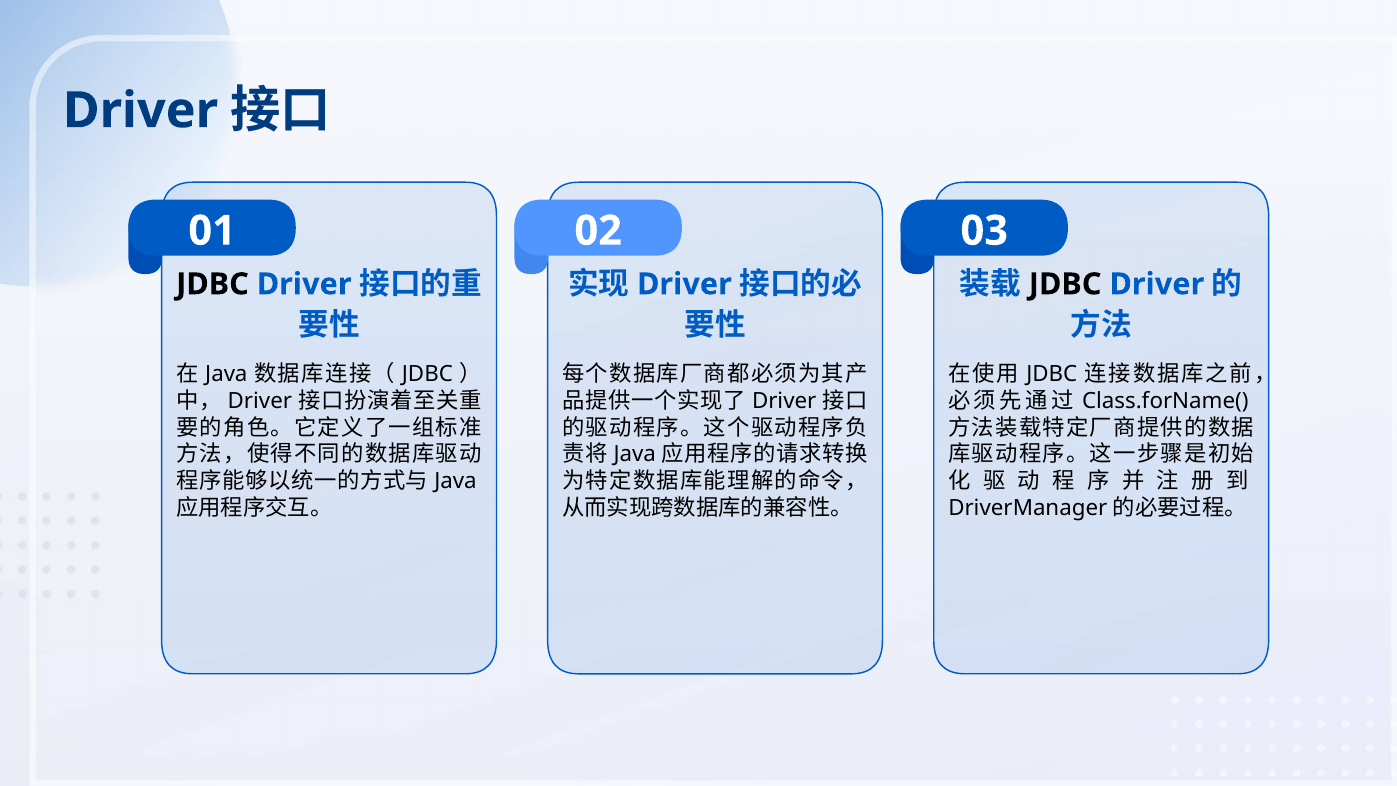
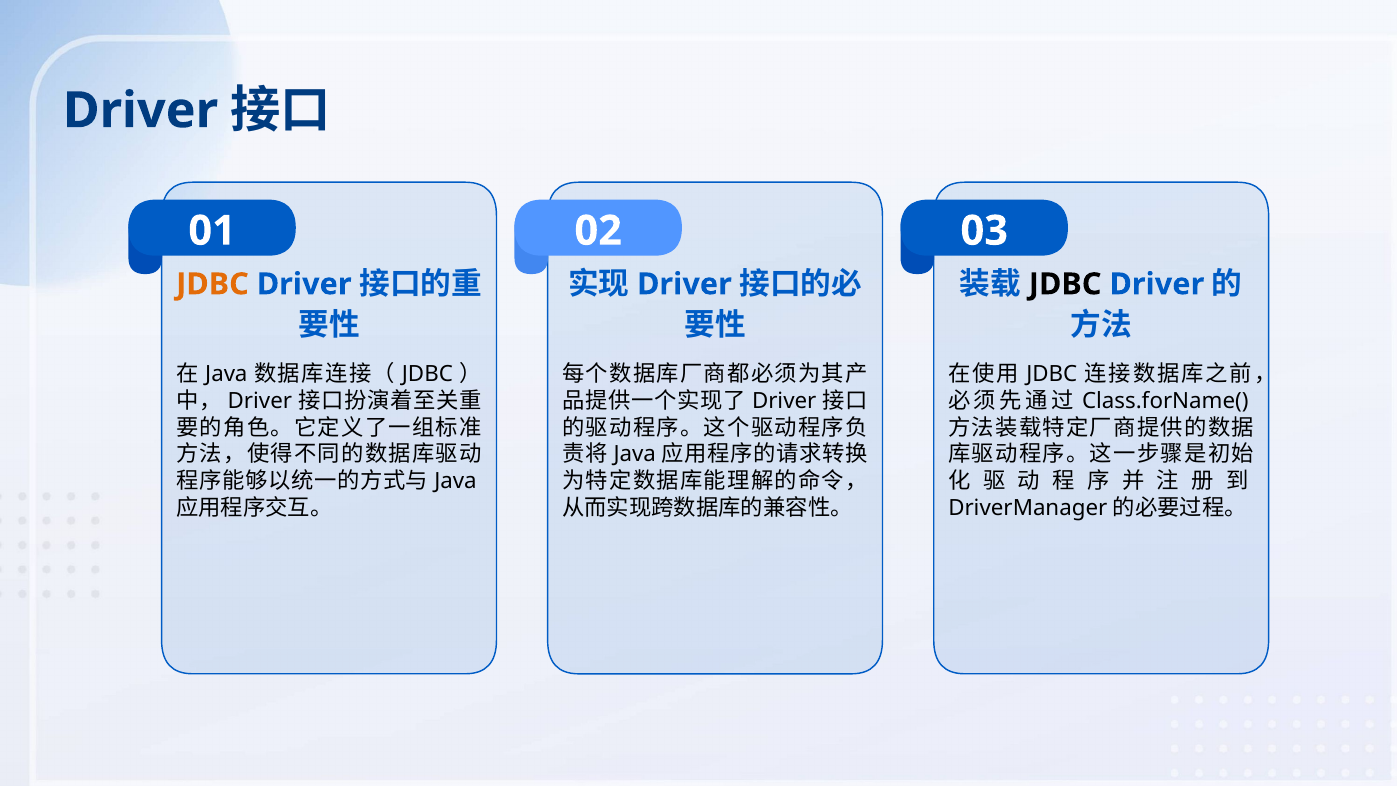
JDBC at (212, 284) colour: black -> orange
